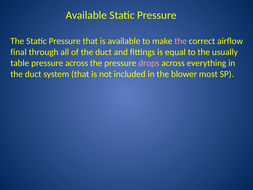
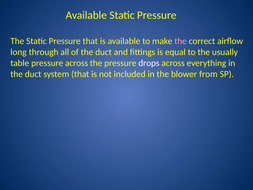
final: final -> long
drops colour: pink -> white
most: most -> from
